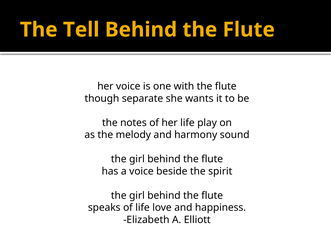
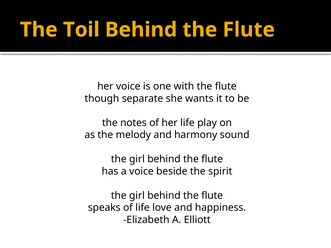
Tell: Tell -> Toil
